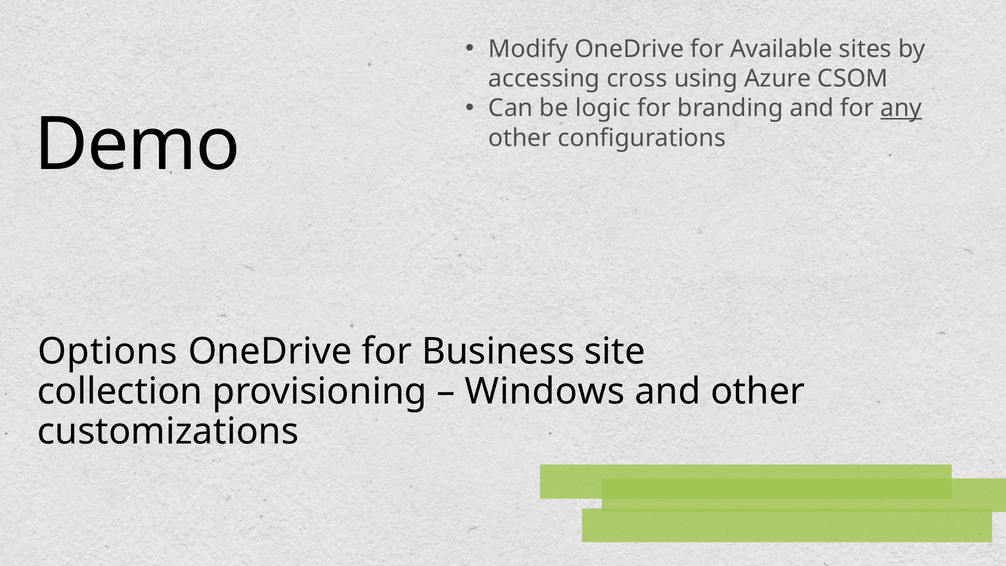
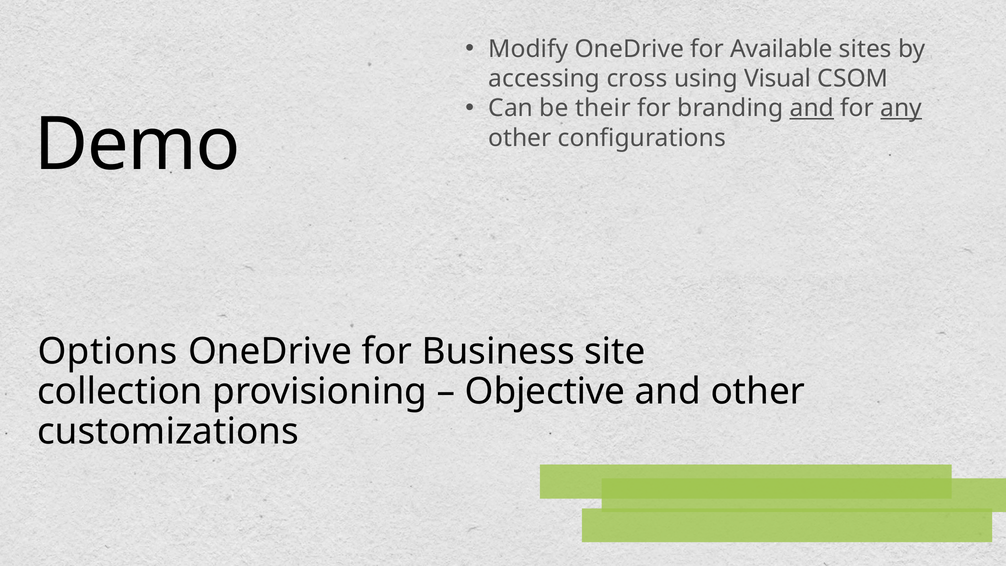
Azure: Azure -> Visual
logic: logic -> their
and at (812, 108) underline: none -> present
Windows: Windows -> Objective
